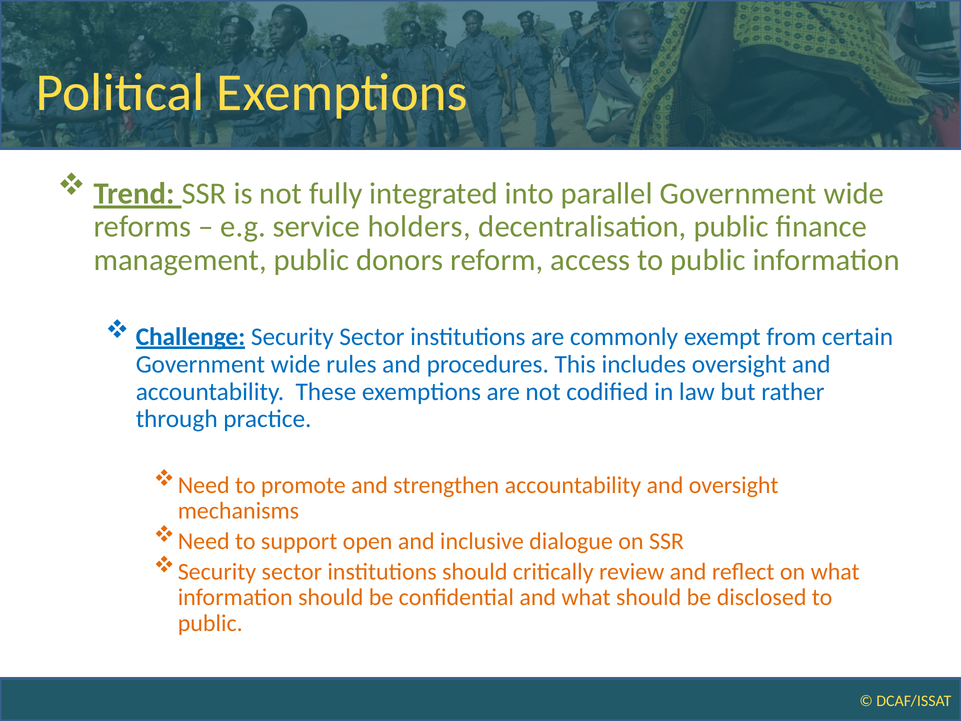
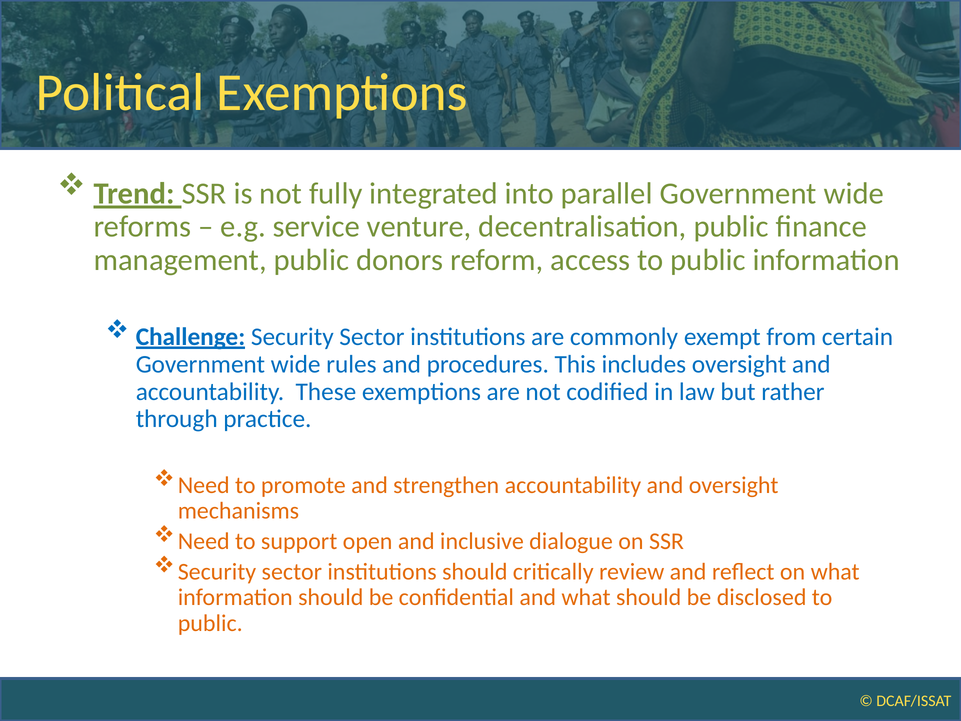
holders: holders -> venture
